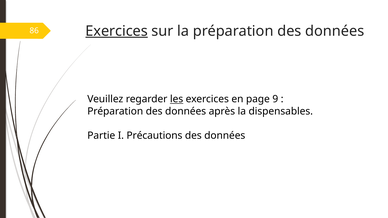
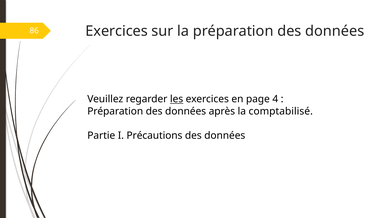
Exercices at (117, 31) underline: present -> none
9: 9 -> 4
dispensables: dispensables -> comptabilisé
